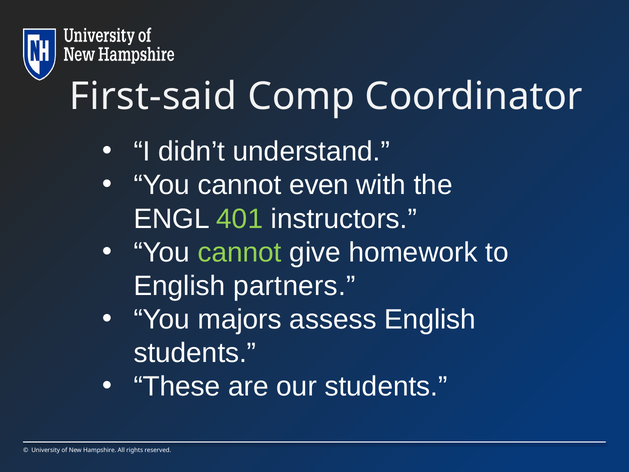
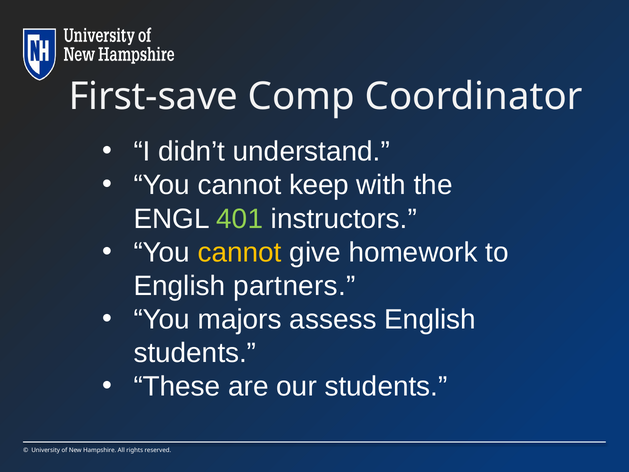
First-said: First-said -> First-save
even: even -> keep
cannot at (240, 252) colour: light green -> yellow
